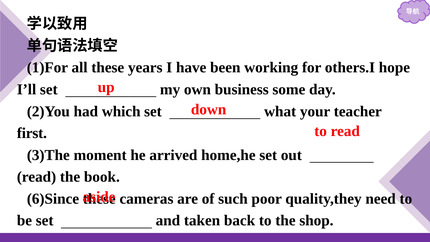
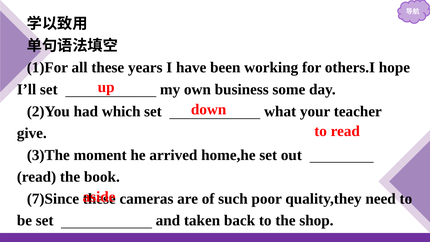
first: first -> give
6)Since: 6)Since -> 7)Since
